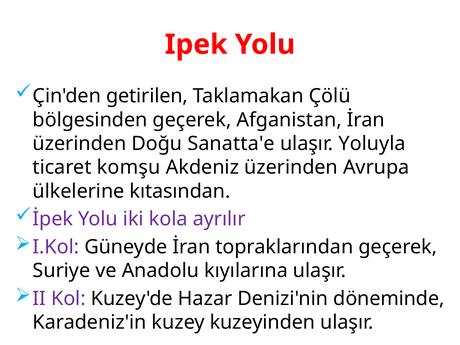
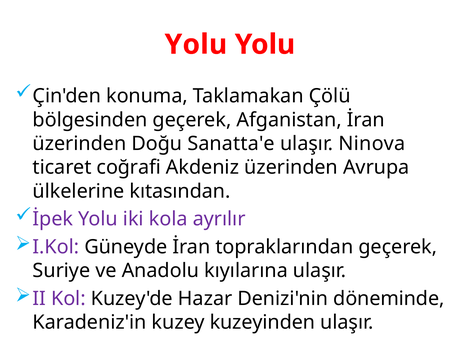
Ipek at (196, 45): Ipek -> Yolu
getirilen: getirilen -> konuma
Yoluyla: Yoluyla -> Ninova
komşu: komşu -> coğrafi
